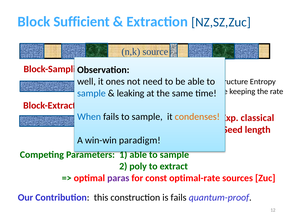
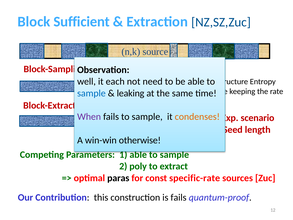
ones: ones -> each
When colour: blue -> purple
classical: classical -> scenario
paradigm: paradigm -> otherwise
paras colour: purple -> black
optimal-rate: optimal-rate -> specific-rate
